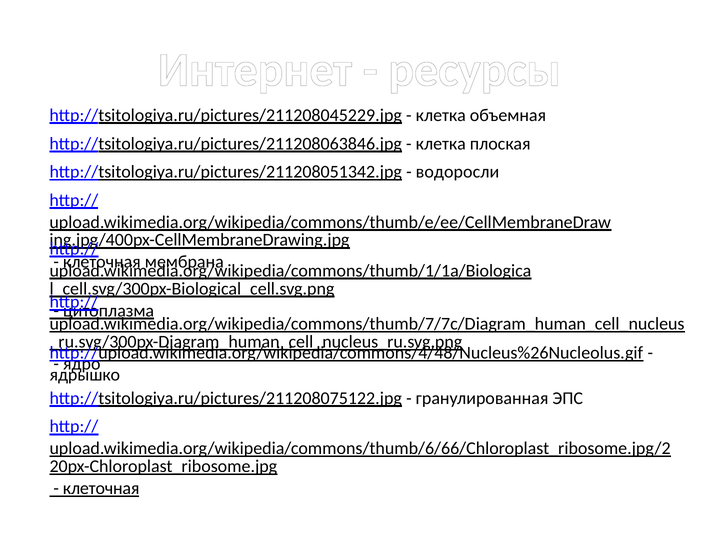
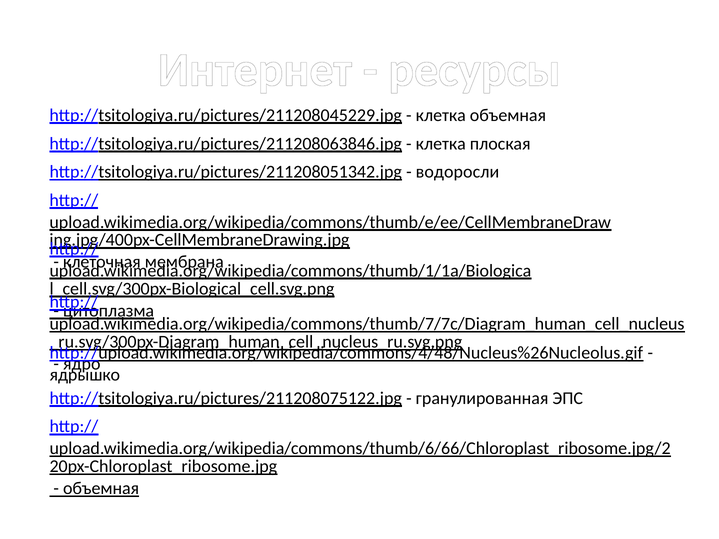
клеточная at (101, 489): клеточная -> объемная
